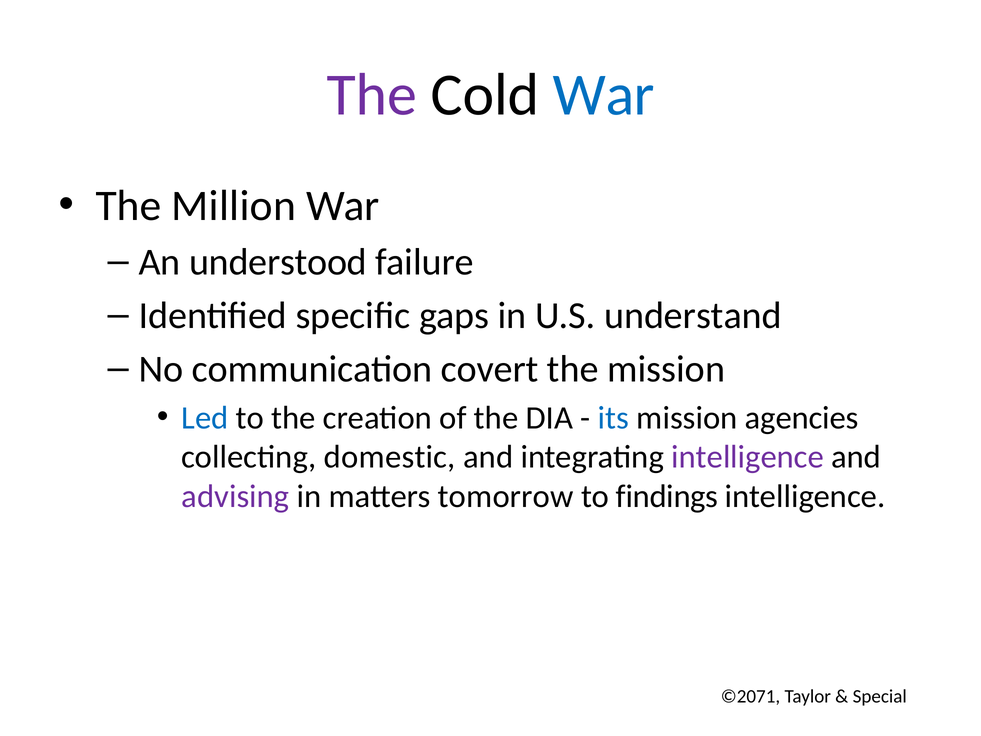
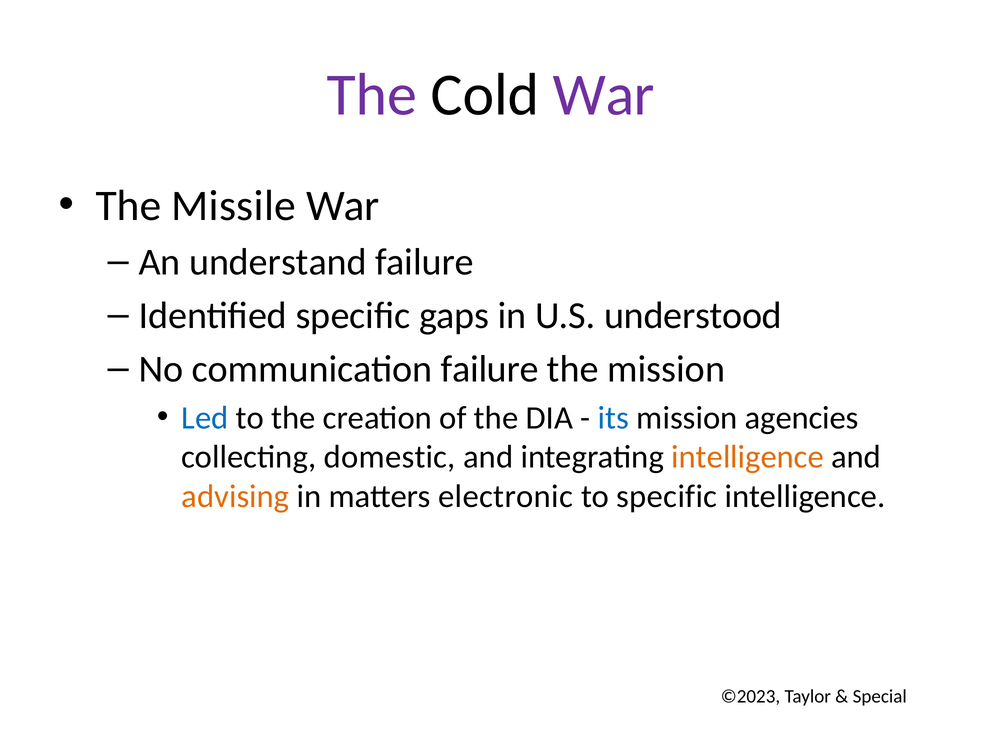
War at (604, 95) colour: blue -> purple
Million: Million -> Missile
understood: understood -> understand
understand: understand -> understood
communication covert: covert -> failure
intelligence at (748, 457) colour: purple -> orange
advising colour: purple -> orange
tomorrow: tomorrow -> electronic
to findings: findings -> specific
©2071: ©2071 -> ©2023
